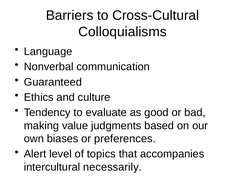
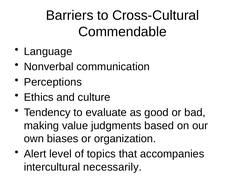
Colloquialisms: Colloquialisms -> Commendable
Guaranteed: Guaranteed -> Perceptions
preferences: preferences -> organization
